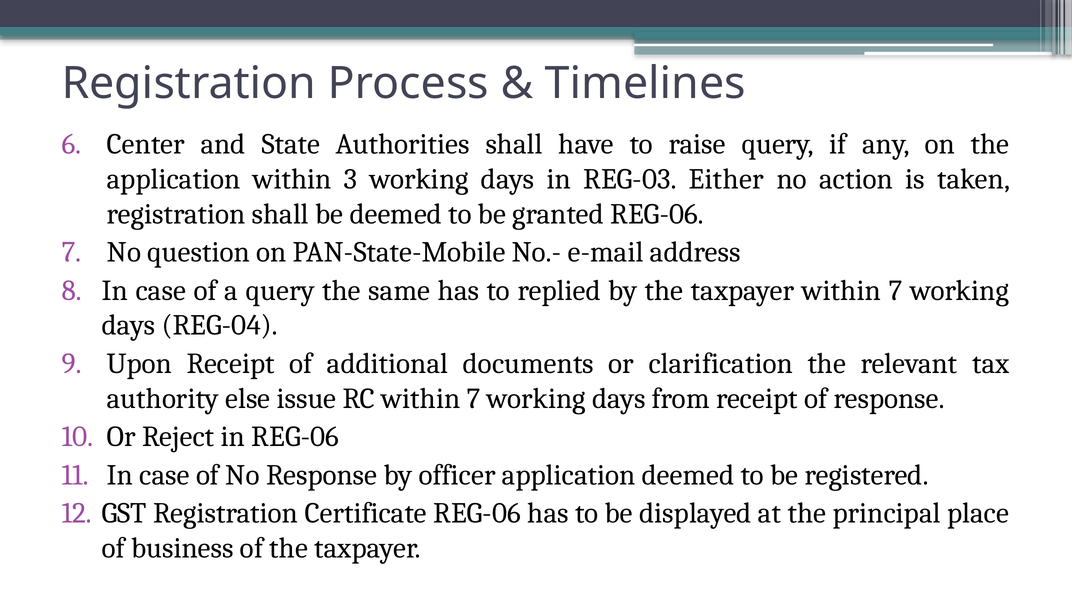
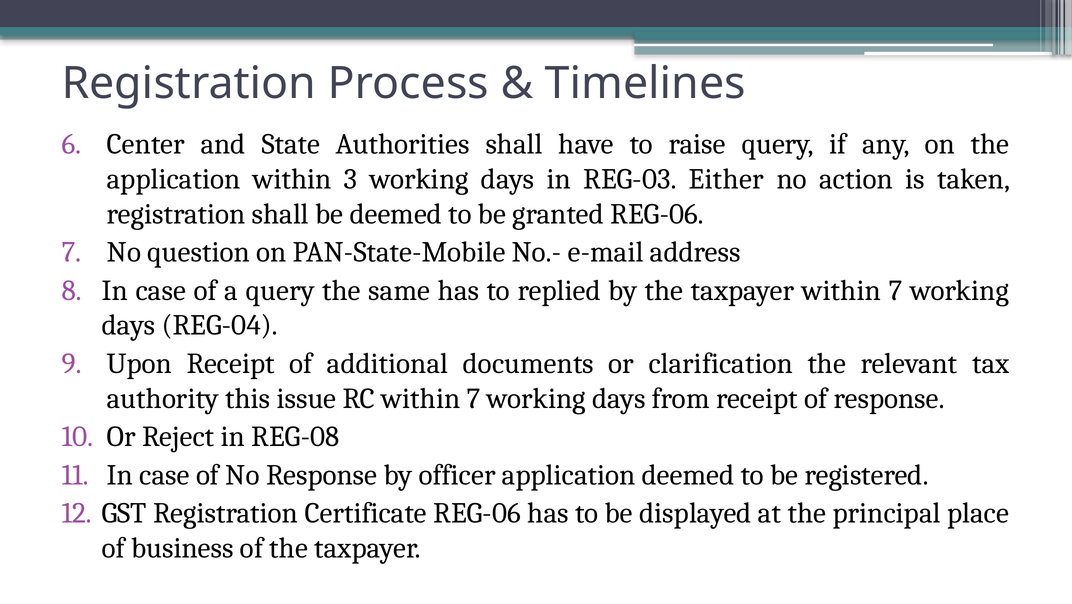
else: else -> this
in REG-06: REG-06 -> REG-08
